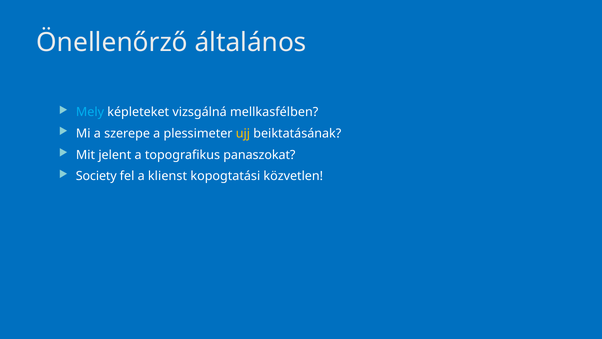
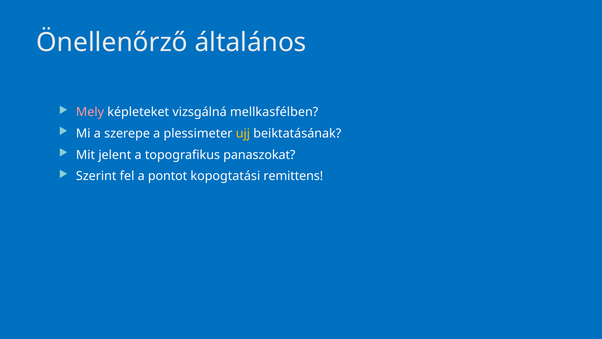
Mely colour: light blue -> pink
Society: Society -> Szerint
klienst: klienst -> pontot
közvetlen: közvetlen -> remittens
